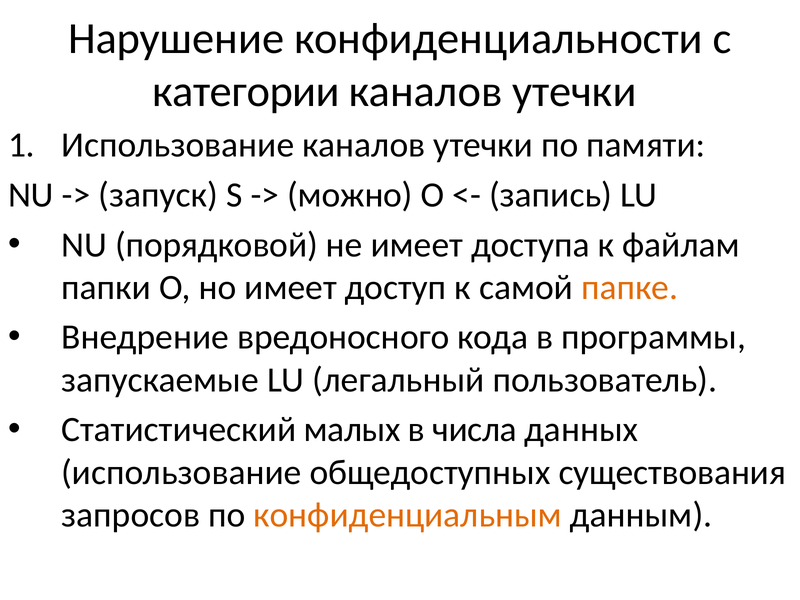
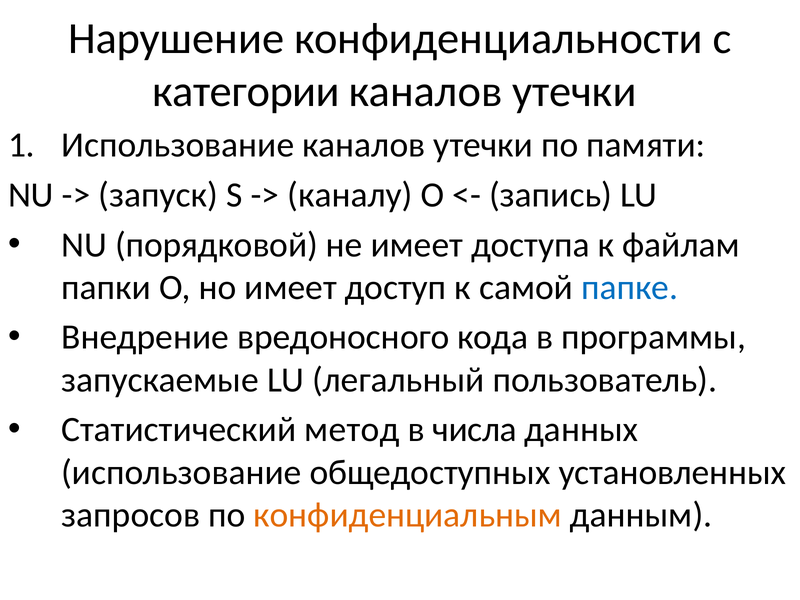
можно: можно -> каналу
папке colour: orange -> blue
малых: малых -> метод
существования: существования -> установленных
